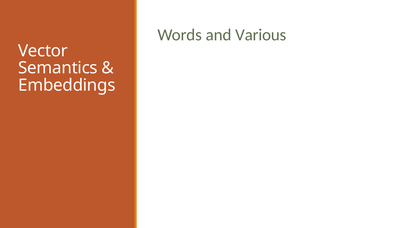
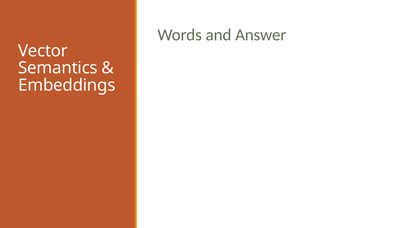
Various: Various -> Answer
